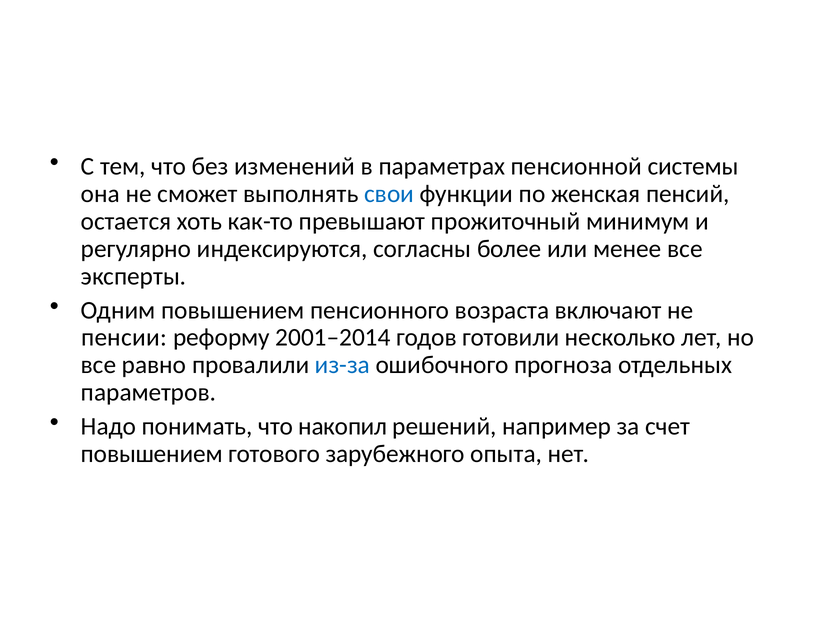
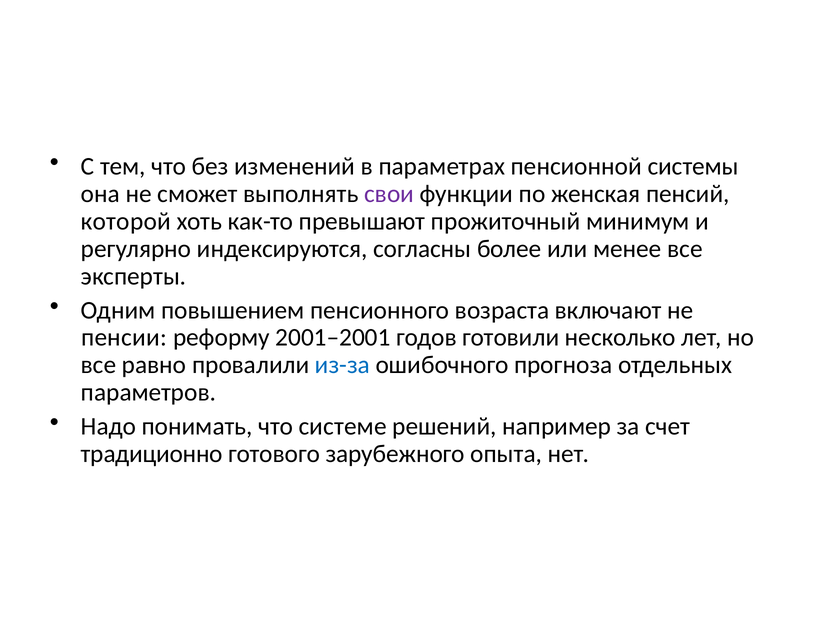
свои colour: blue -> purple
остается: остается -> которой
2001–2014: 2001–2014 -> 2001–2001
накопил: накопил -> системе
повышением at (152, 453): повышением -> традиционно
